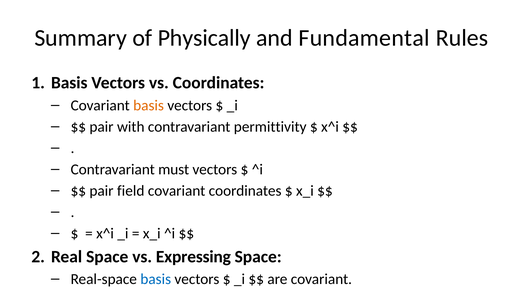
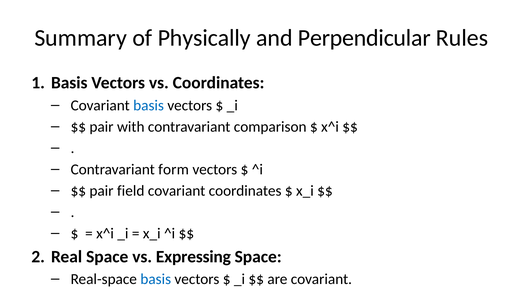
Fundamental: Fundamental -> Perpendicular
basis at (149, 105) colour: orange -> blue
permittivity: permittivity -> comparison
must: must -> form
